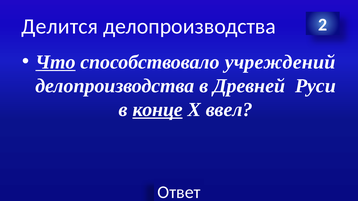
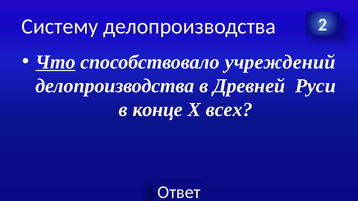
Делится: Делится -> Систему
конце underline: present -> none
ввел: ввел -> всех
